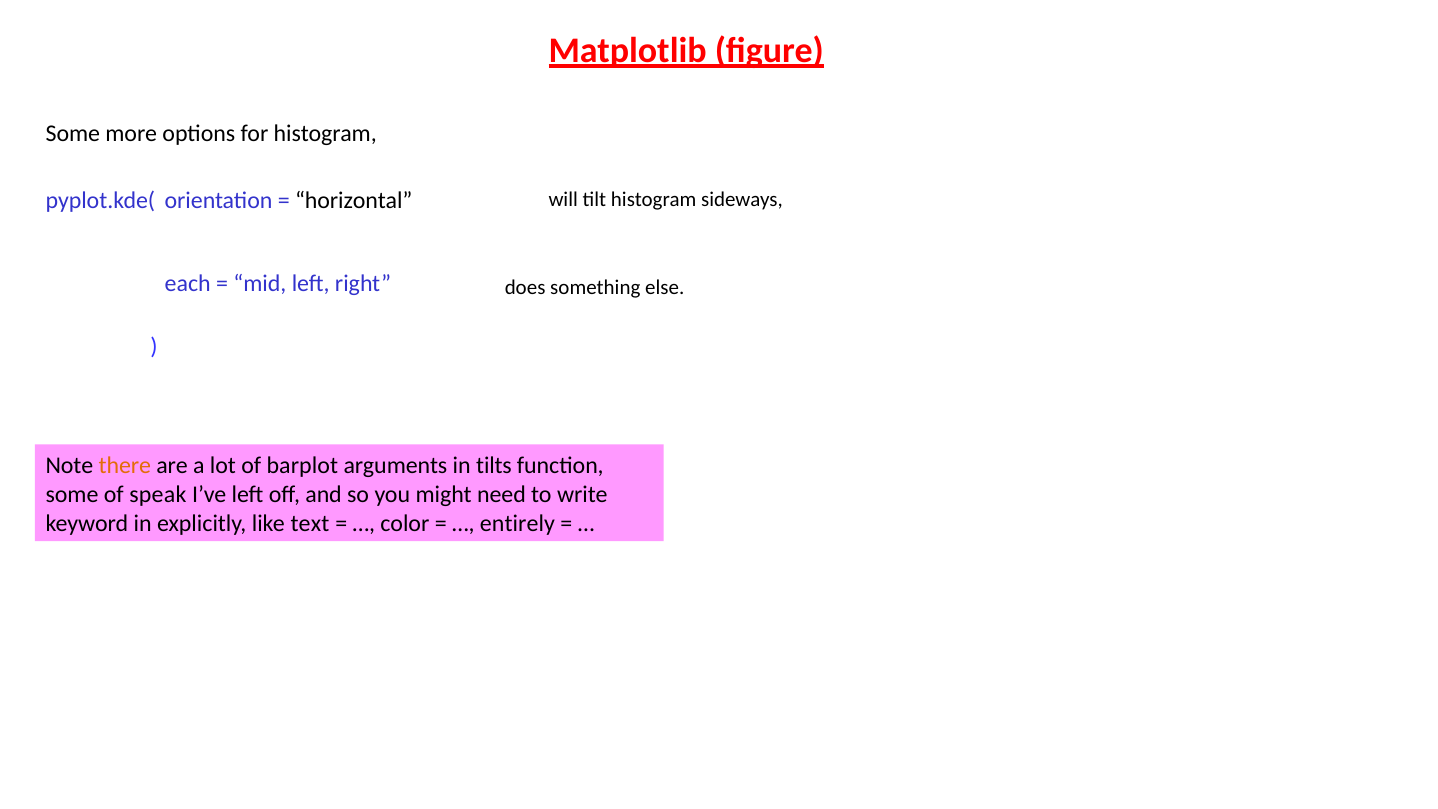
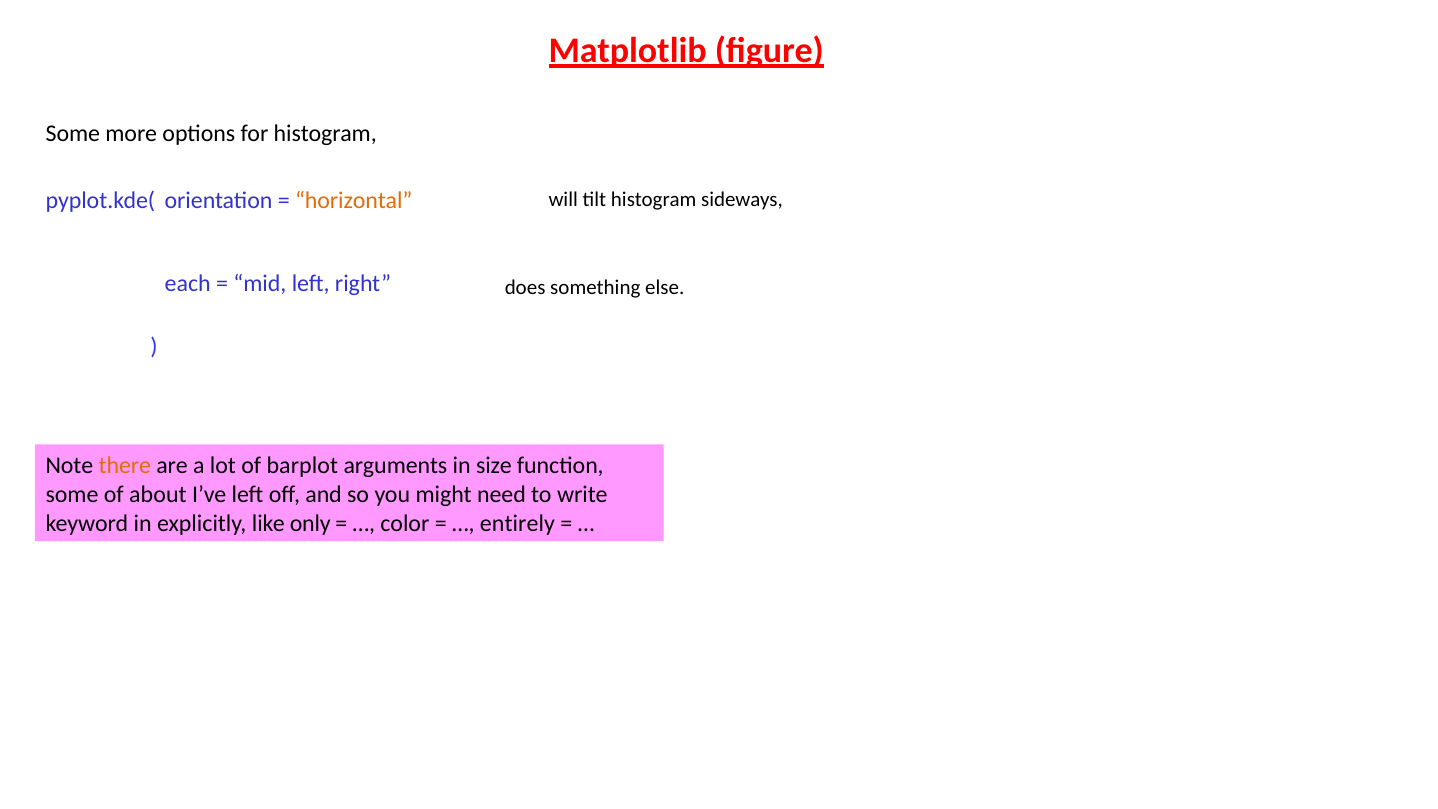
horizontal colour: black -> orange
tilts: tilts -> size
speak: speak -> about
text: text -> only
